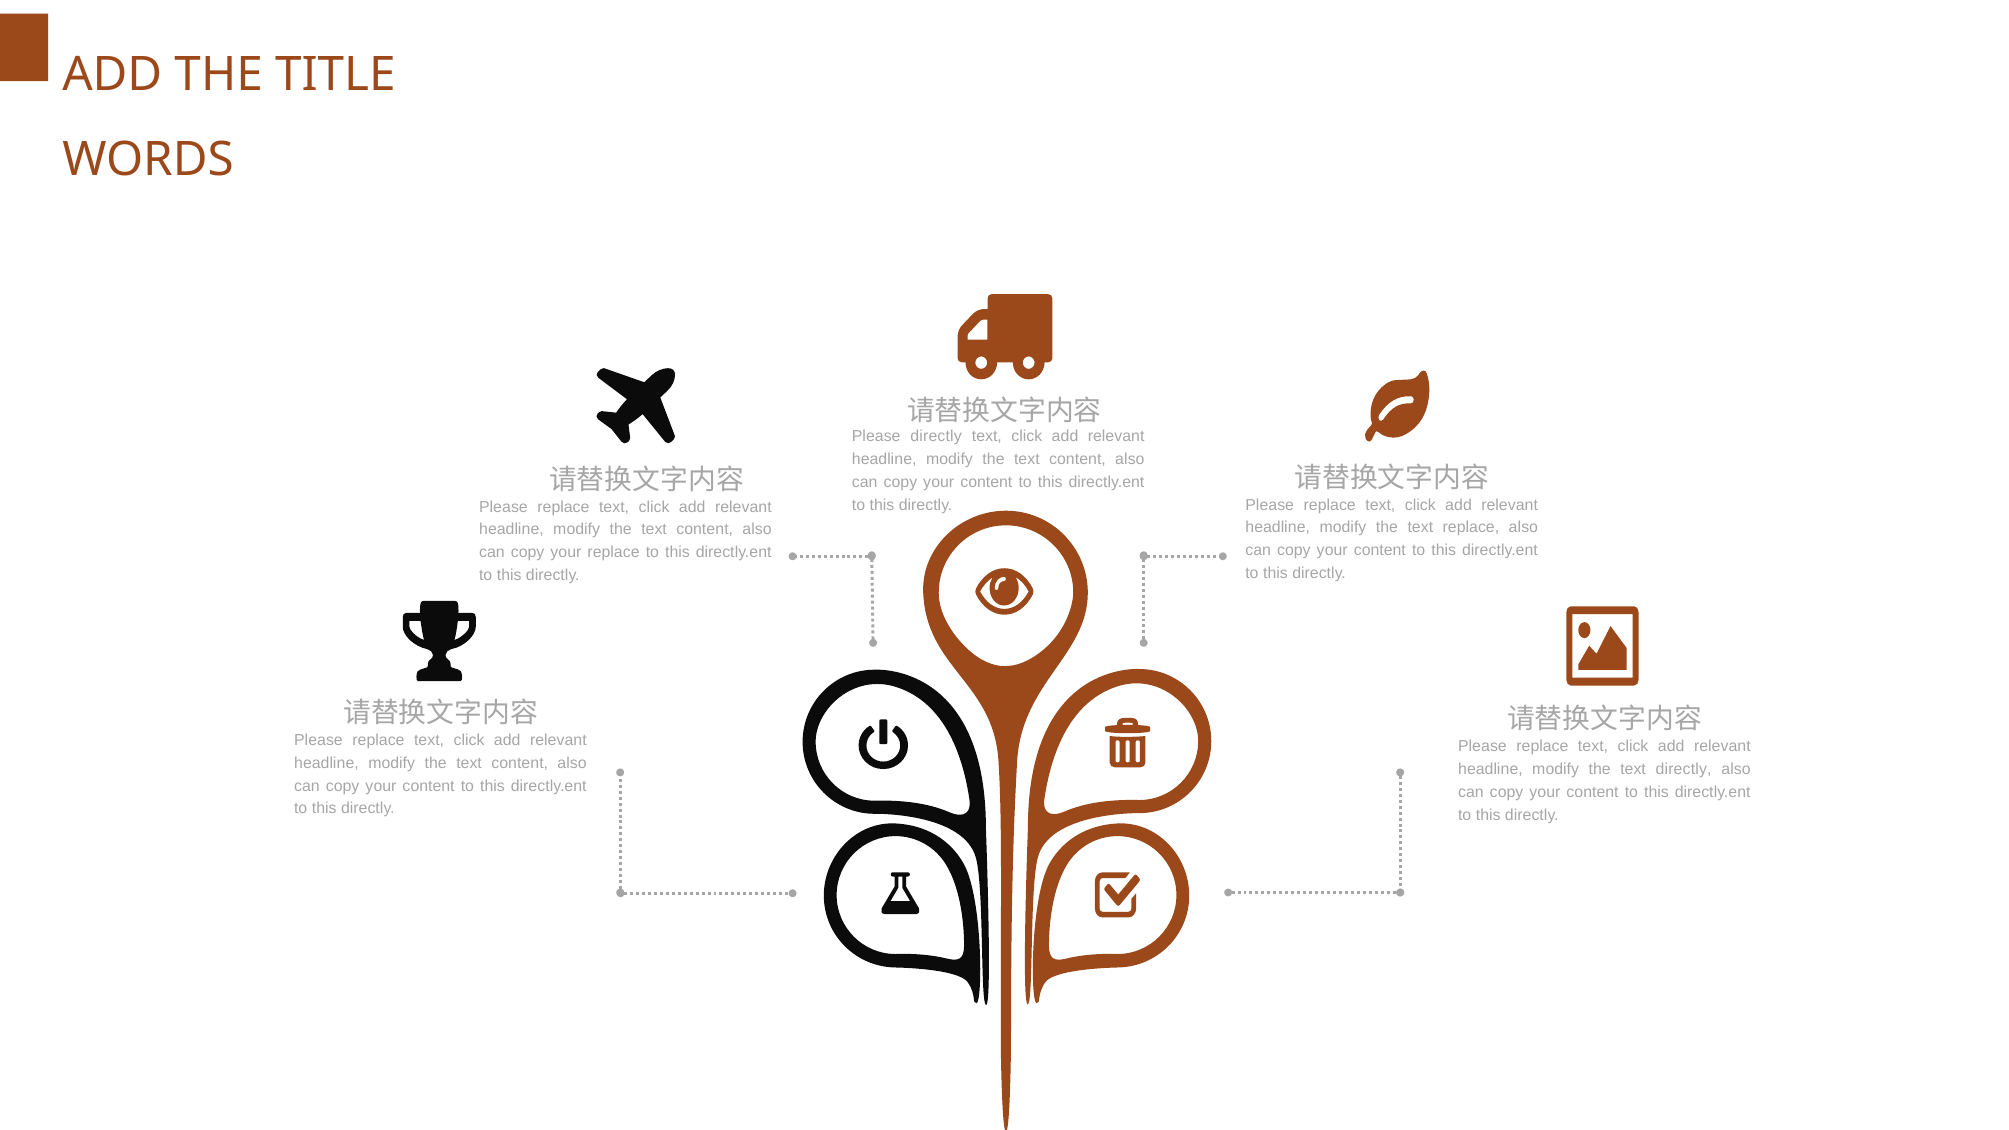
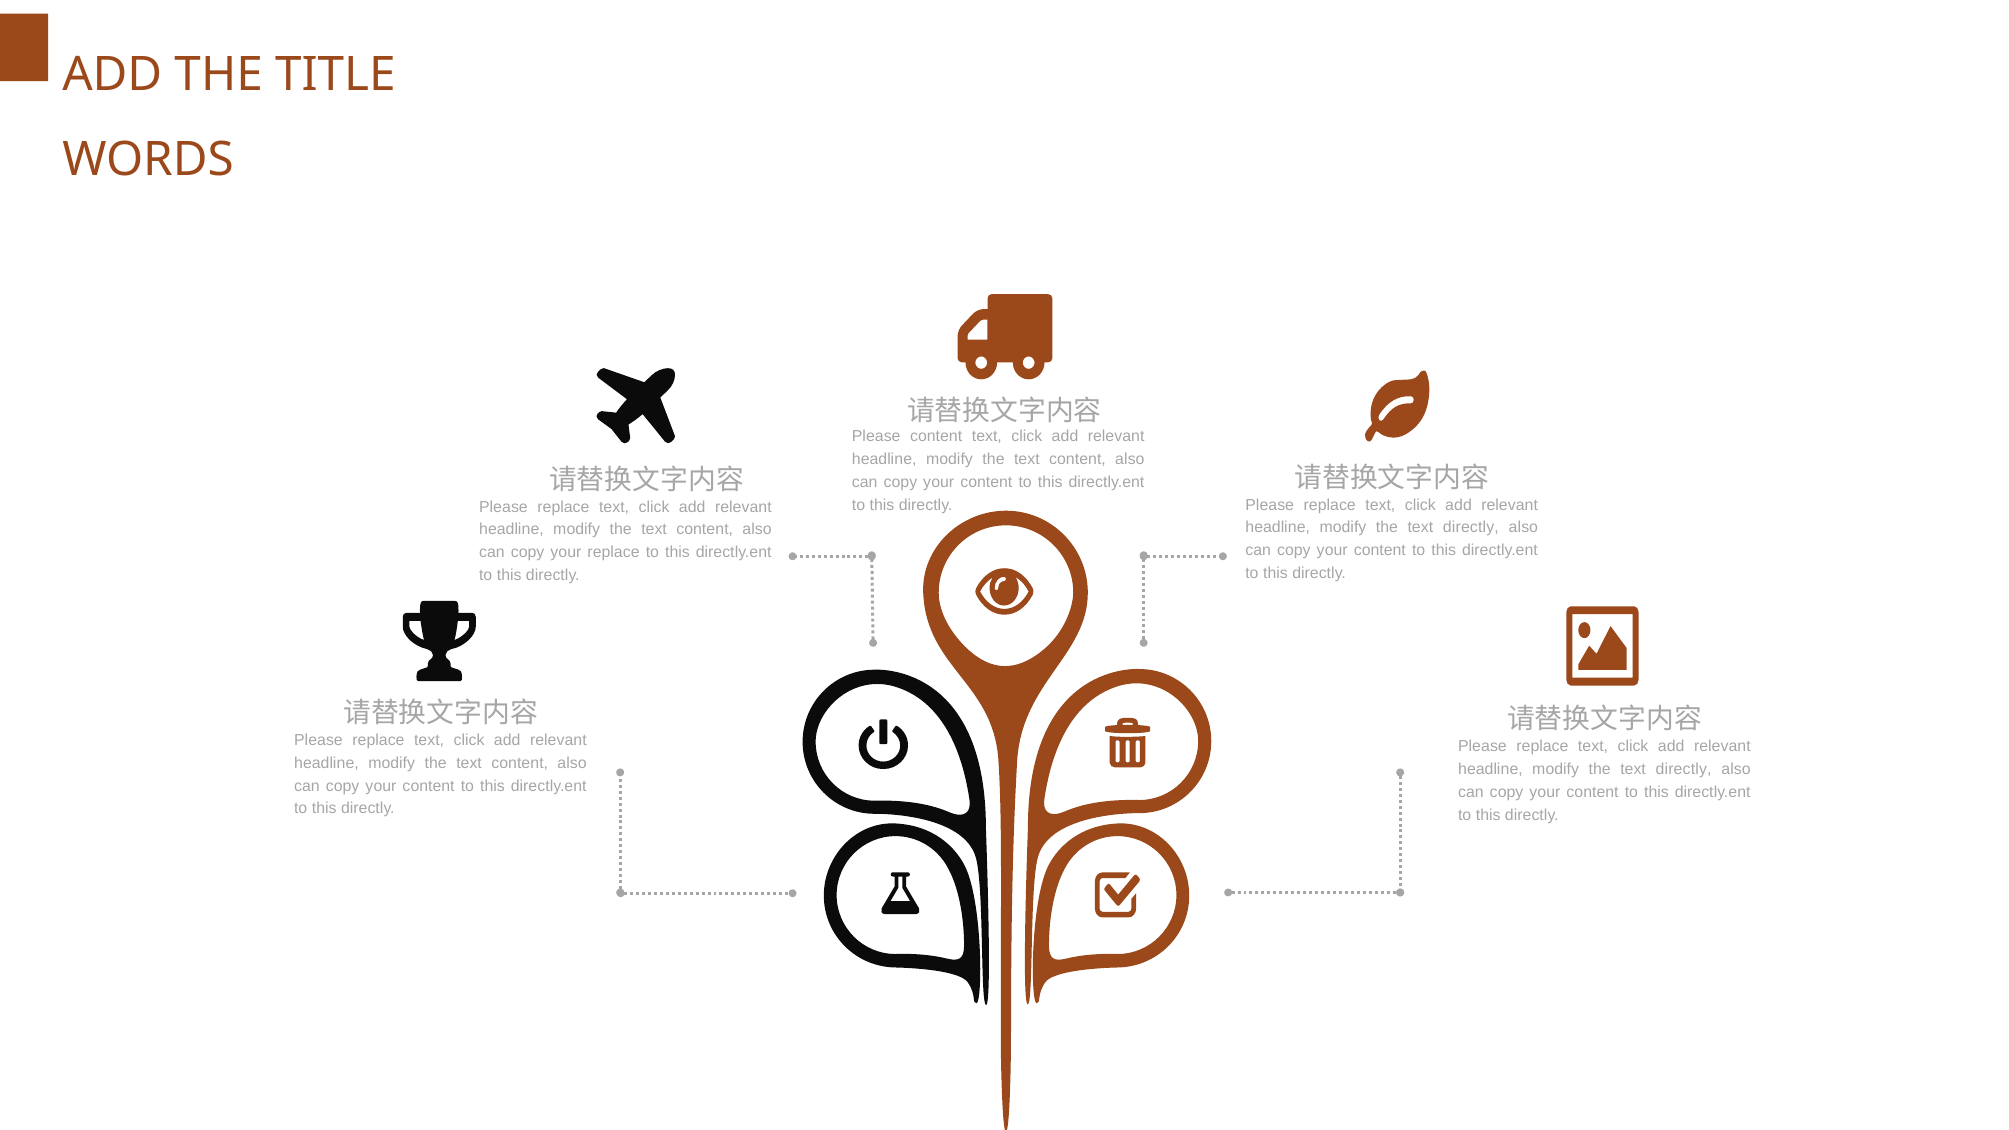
Please directly: directly -> content
replace at (1471, 528): replace -> directly
